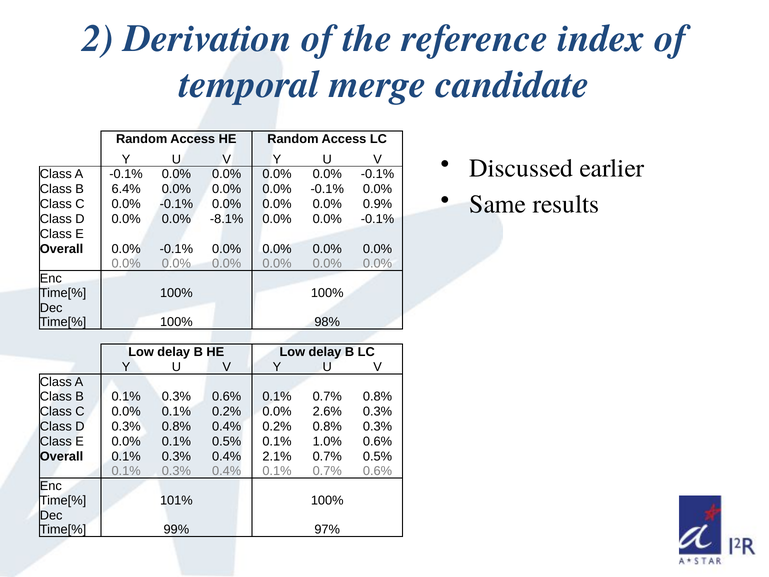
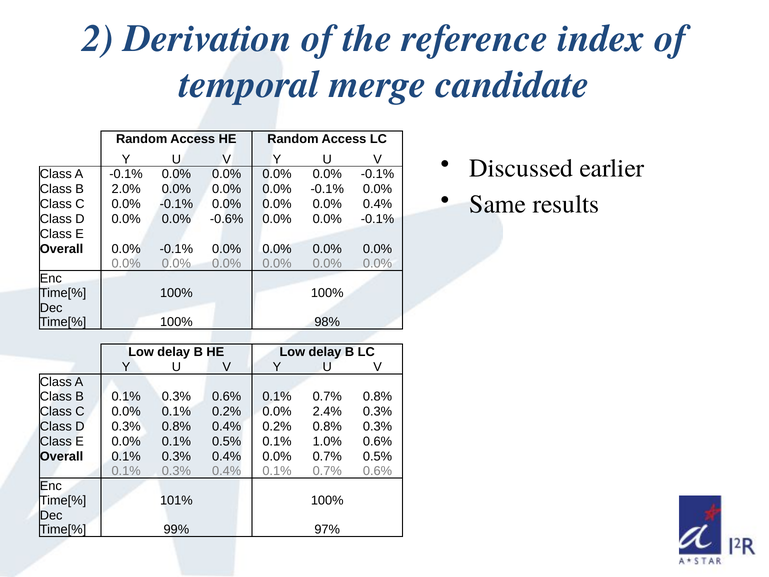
6.4%: 6.4% -> 2.0%
0.0% 0.9%: 0.9% -> 0.4%
-8.1%: -8.1% -> -0.6%
2.6%: 2.6% -> 2.4%
0.4% 2.1%: 2.1% -> 0.0%
